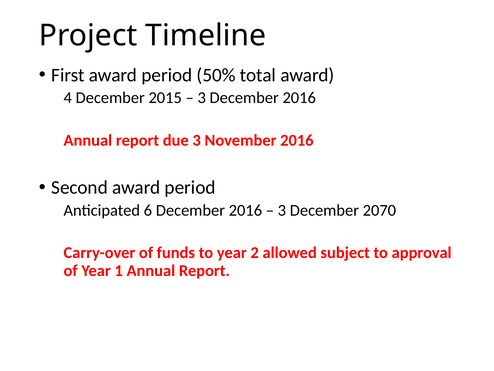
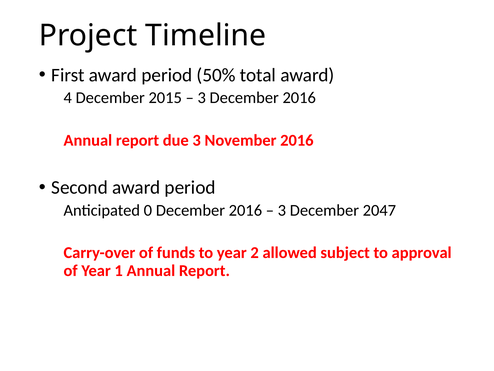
6: 6 -> 0
2070: 2070 -> 2047
